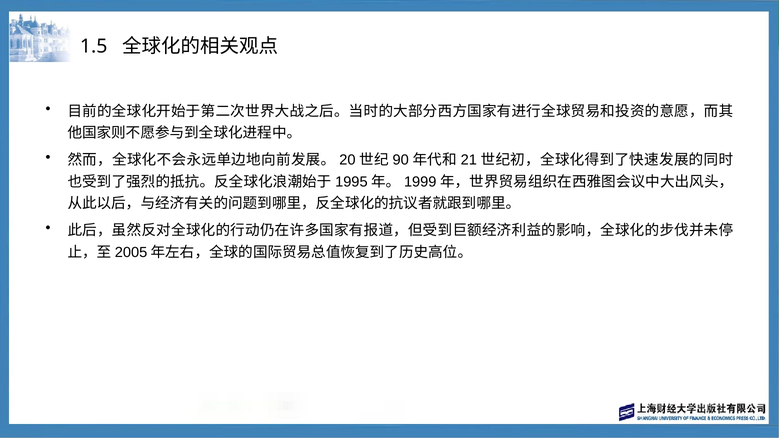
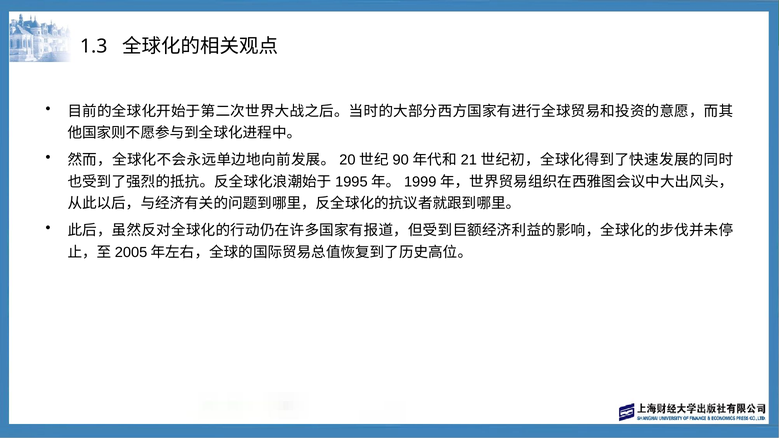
1.5: 1.5 -> 1.3
